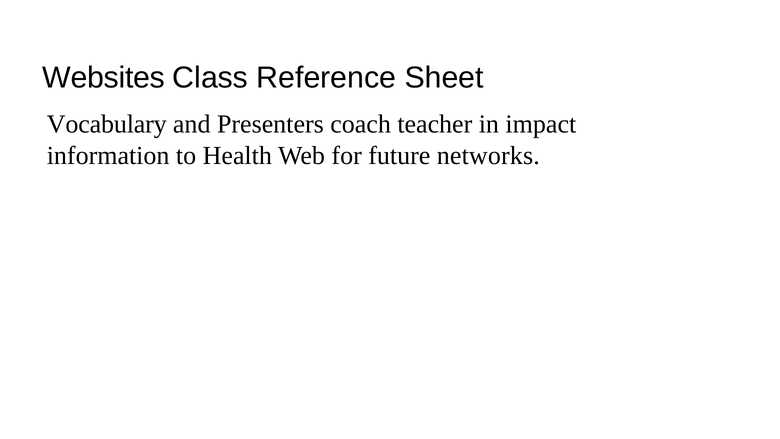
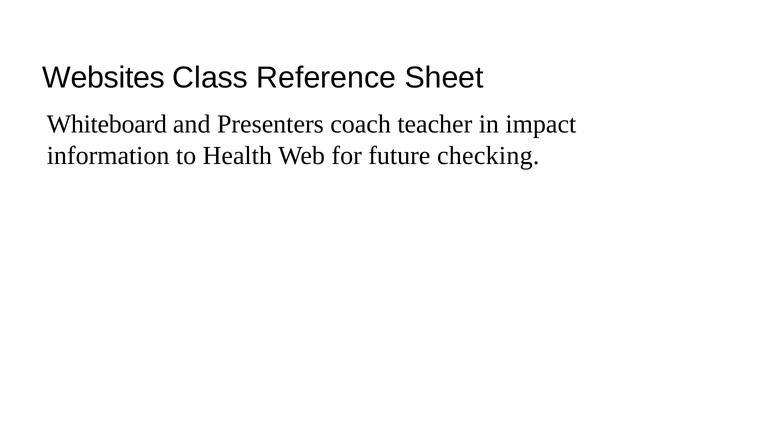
Vocabulary: Vocabulary -> Whiteboard
networks: networks -> checking
